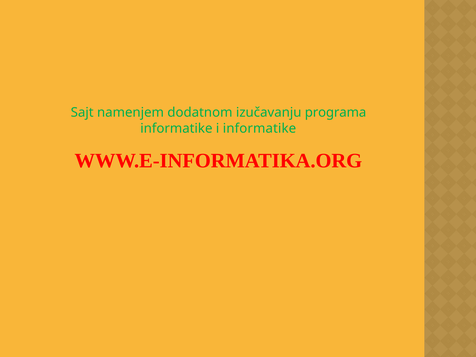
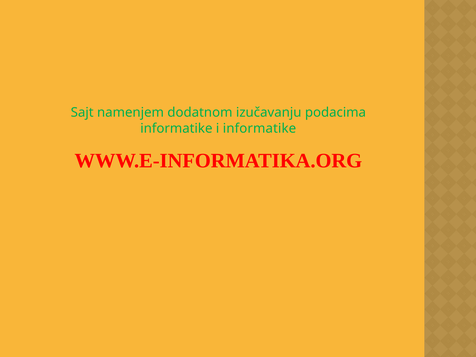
programa: programa -> podacima
